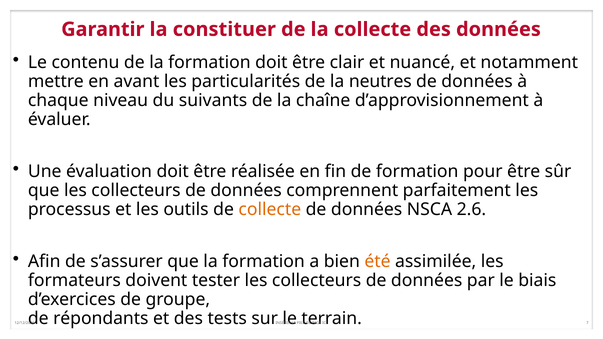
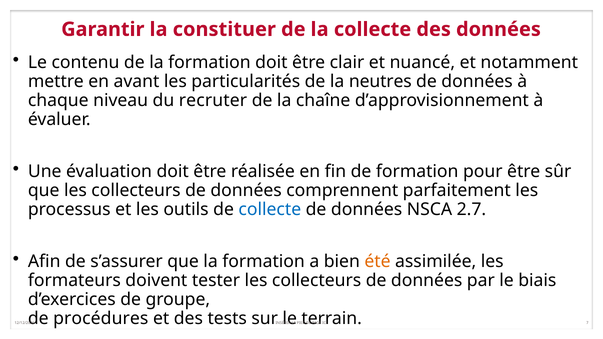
suivants: suivants -> recruter
collecte at (270, 210) colour: orange -> blue
2.6: 2.6 -> 2.7
répondants: répondants -> procédures
